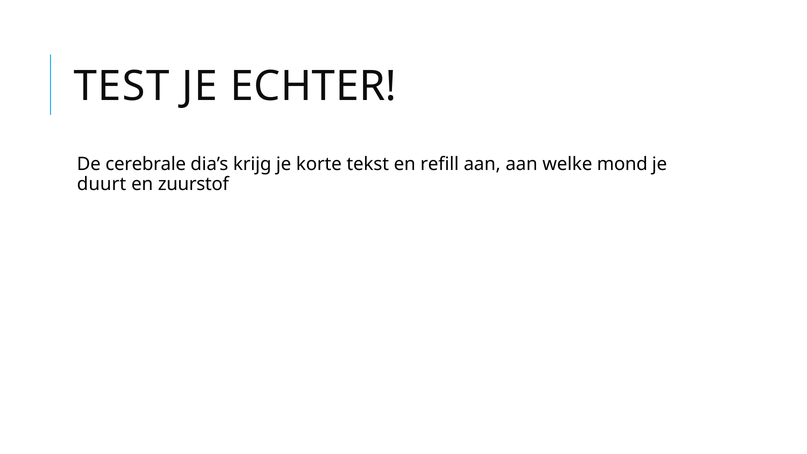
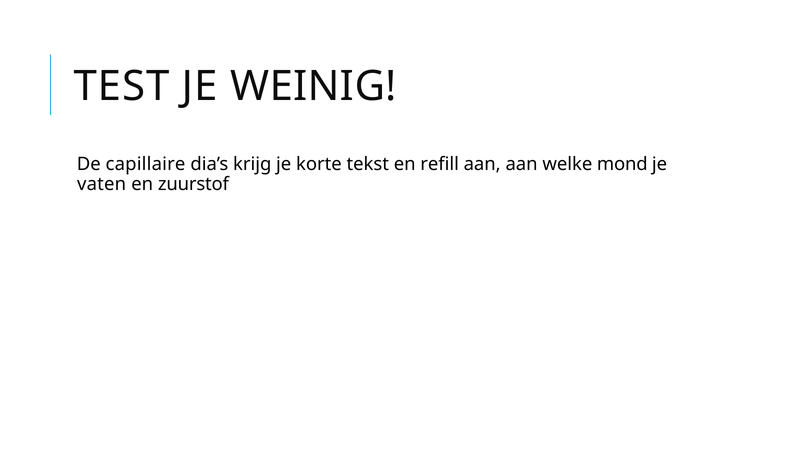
ECHTER: ECHTER -> WEINIG
cerebrale: cerebrale -> capillaire
duurt: duurt -> vaten
